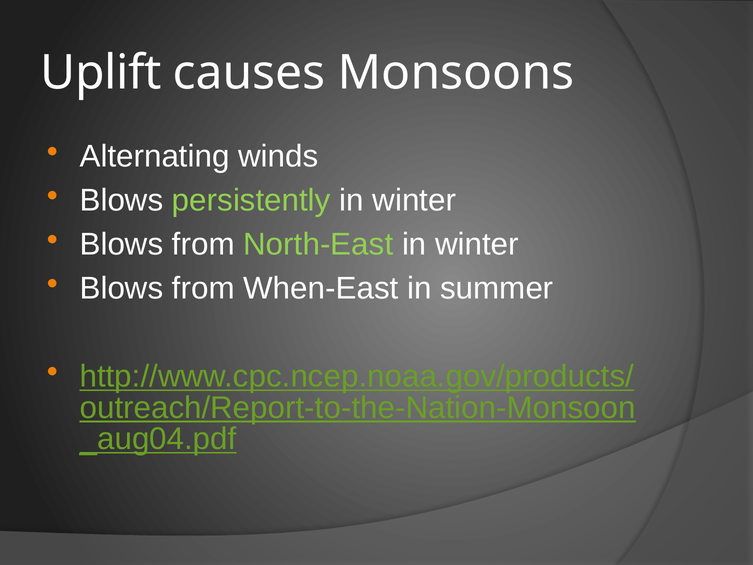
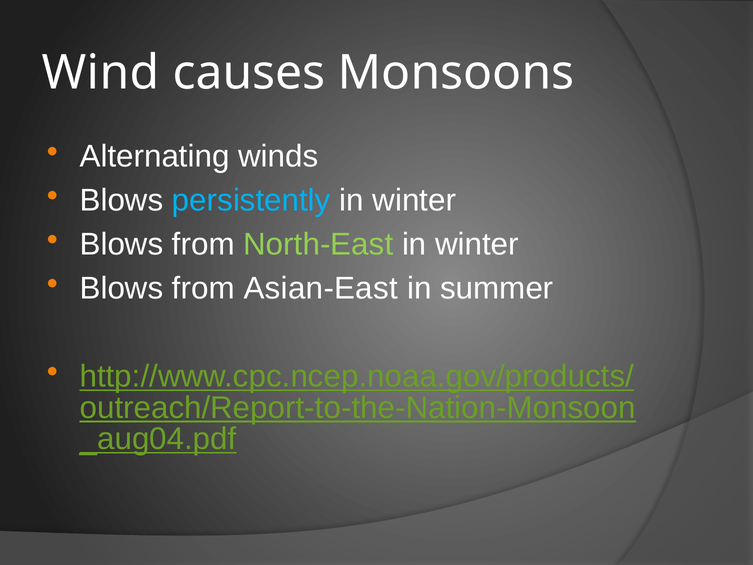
Uplift: Uplift -> Wind
persistently colour: light green -> light blue
When-East: When-East -> Asian-East
